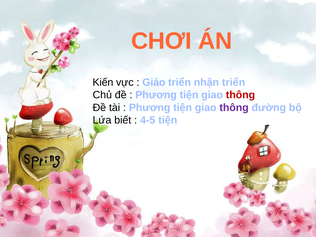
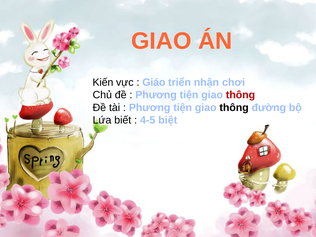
CHƠI at (161, 41): CHƠI -> GIAO
nhận triển: triển -> chơi
thông at (234, 108) colour: purple -> black
4-5 tiện: tiện -> biệt
